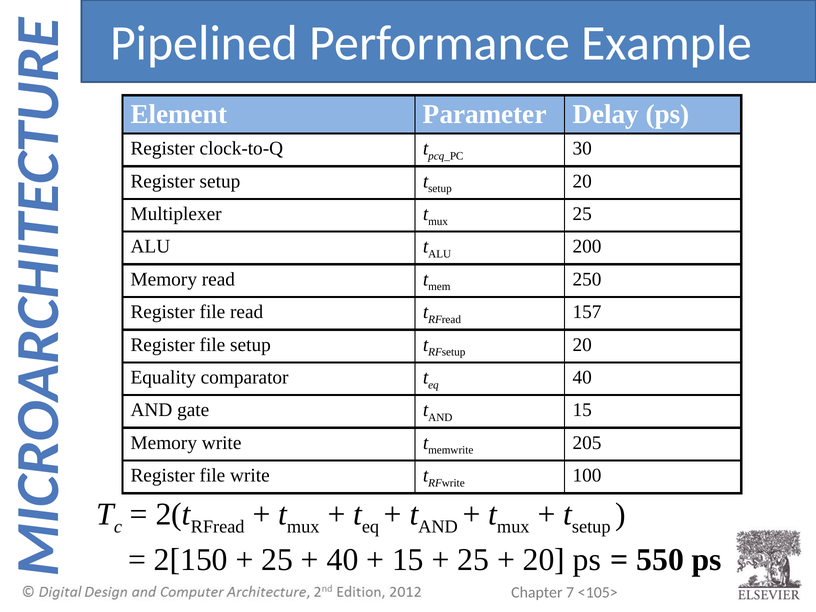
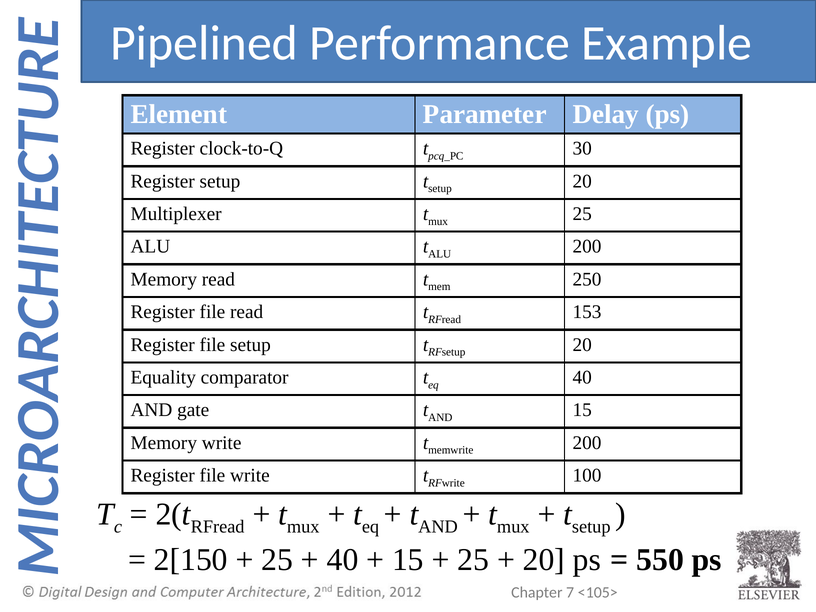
157: 157 -> 153
205 at (587, 443): 205 -> 200
